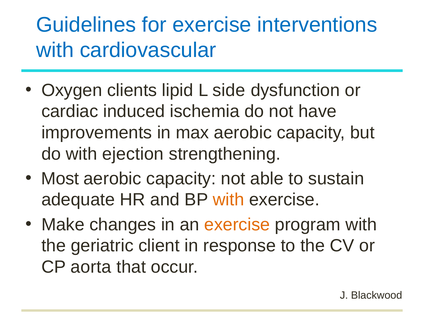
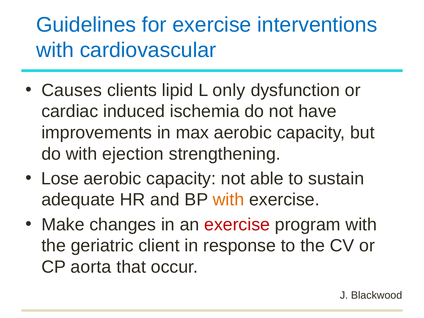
Oxygen: Oxygen -> Causes
side: side -> only
Most: Most -> Lose
exercise at (237, 225) colour: orange -> red
